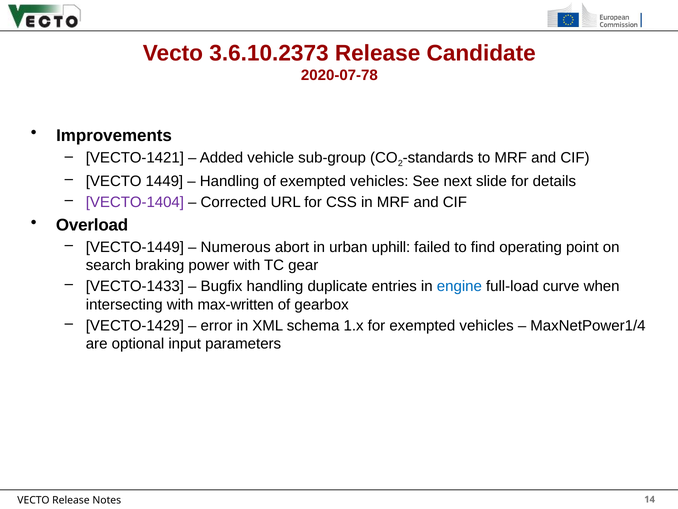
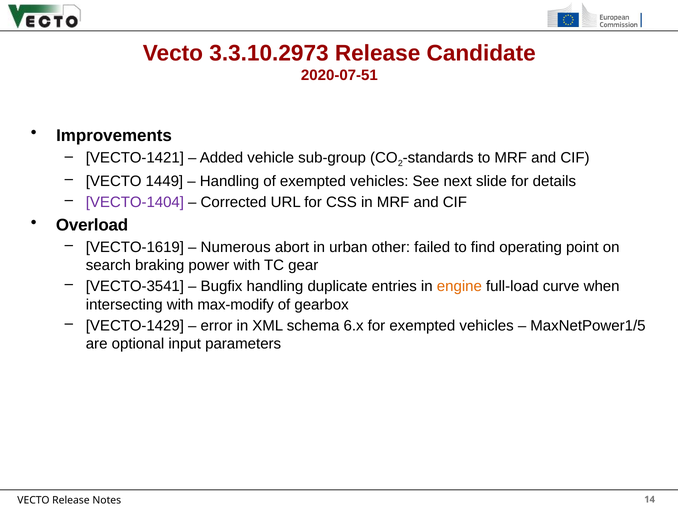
3.6.10.2373: 3.6.10.2373 -> 3.3.10.2973
2020-07-78: 2020-07-78 -> 2020-07-51
VECTO-1449: VECTO-1449 -> VECTO-1619
uphill: uphill -> other
VECTO-1433: VECTO-1433 -> VECTO-3541
engine colour: blue -> orange
max-written: max-written -> max-modify
1.x: 1.x -> 6.x
MaxNetPower1/4: MaxNetPower1/4 -> MaxNetPower1/5
